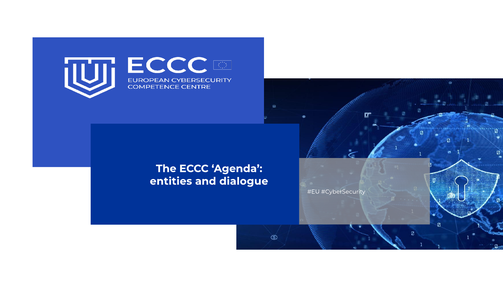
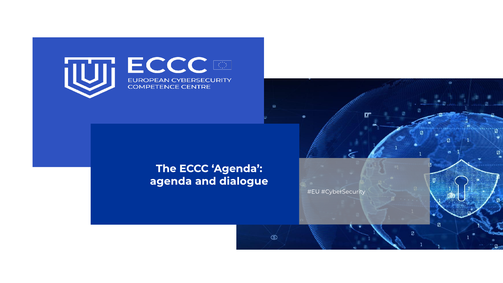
entities at (171, 181): entities -> agenda
